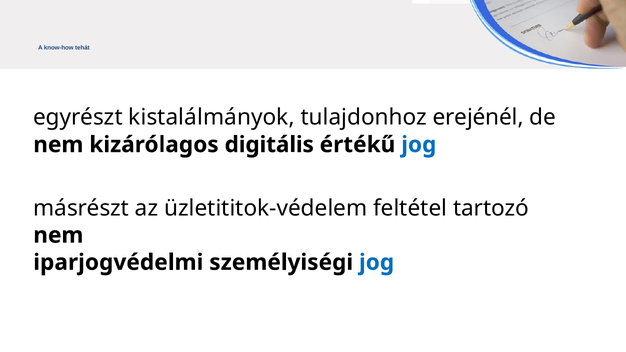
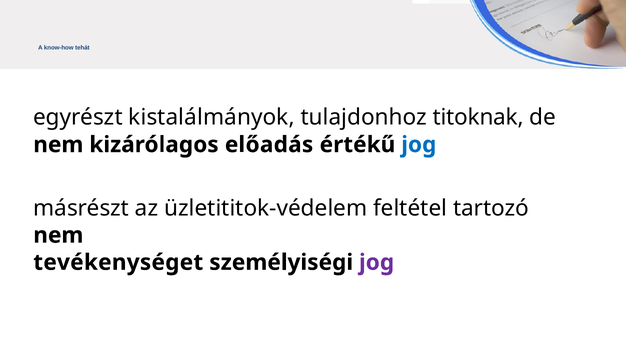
erejénél: erejénél -> titoknak
digitális: digitális -> előadás
iparjogvédelmi: iparjogvédelmi -> tevékenységet
jog at (377, 263) colour: blue -> purple
